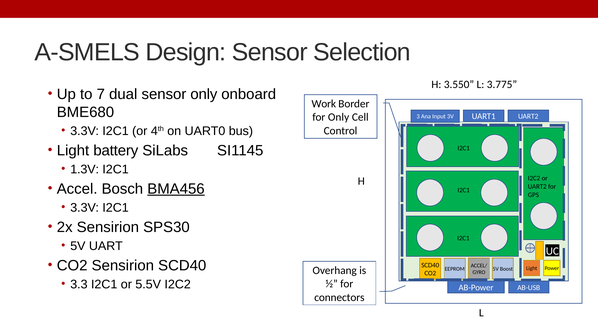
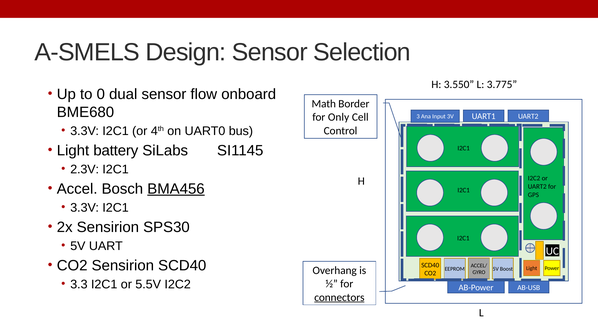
7: 7 -> 0
sensor only: only -> flow
Work: Work -> Math
1.3V: 1.3V -> 2.3V
connectors underline: none -> present
